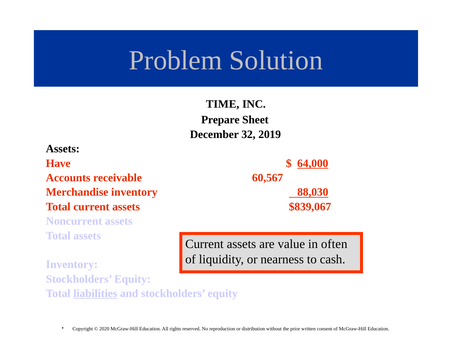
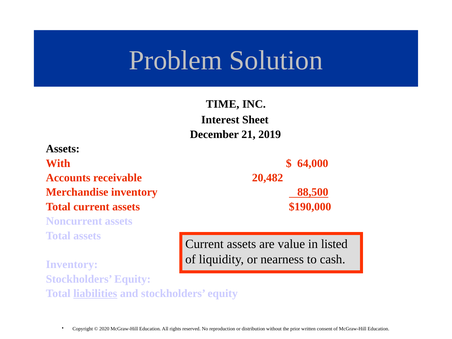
Prepare: Prepare -> Interest
32: 32 -> 21
Have: Have -> With
64,000 underline: present -> none
60,567: 60,567 -> 20,482
88,030: 88,030 -> 88,500
$839,067: $839,067 -> $190,000
often: often -> listed
